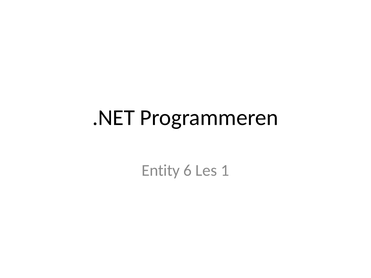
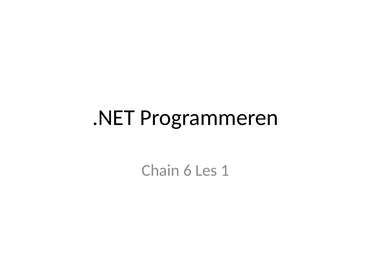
Entity: Entity -> Chain
